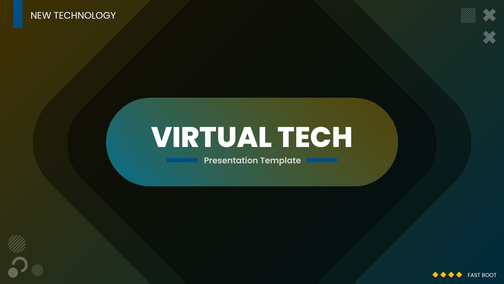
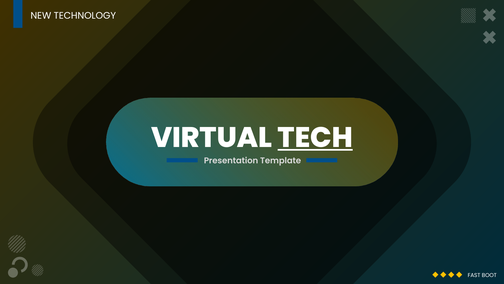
TECH underline: none -> present
